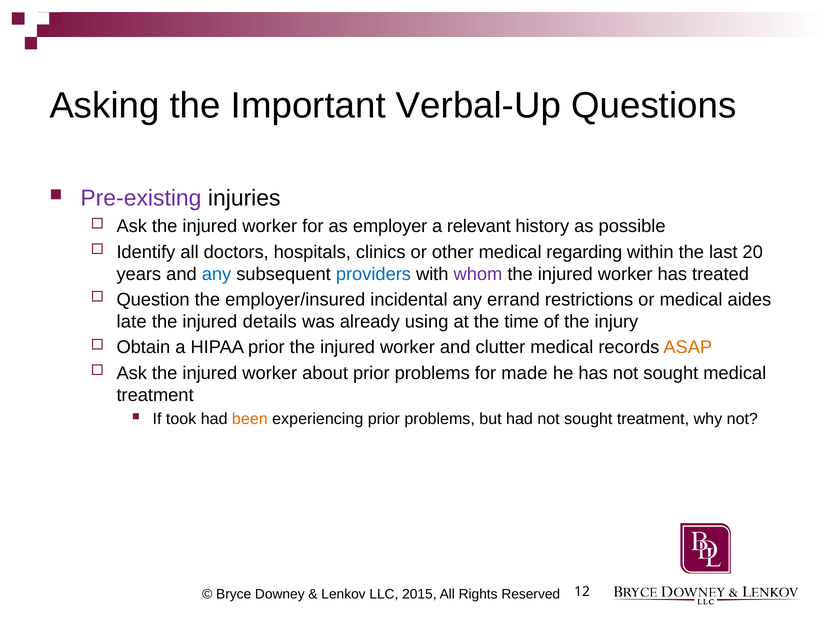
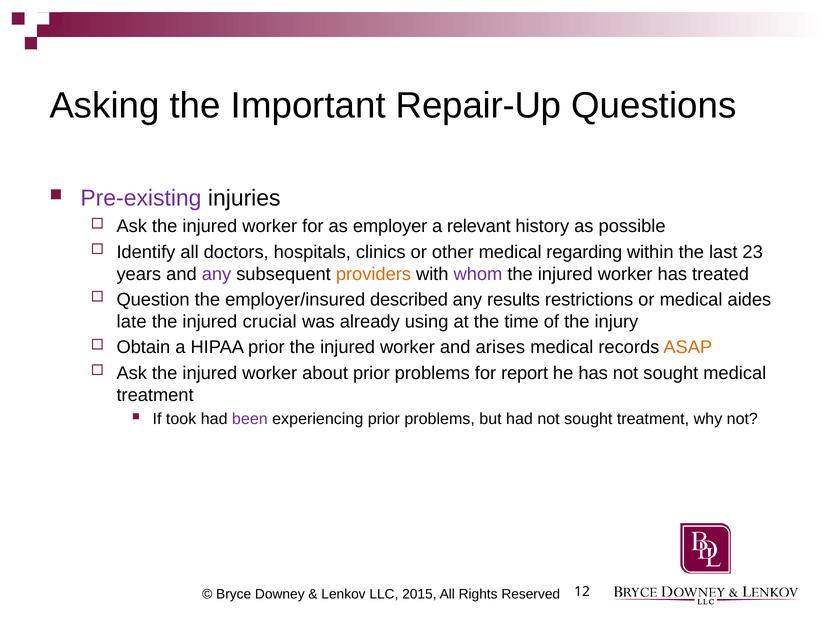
Verbal-Up: Verbal-Up -> Repair-Up
20: 20 -> 23
any at (217, 274) colour: blue -> purple
providers colour: blue -> orange
incidental: incidental -> described
errand: errand -> results
details: details -> crucial
clutter: clutter -> arises
made: made -> report
been colour: orange -> purple
